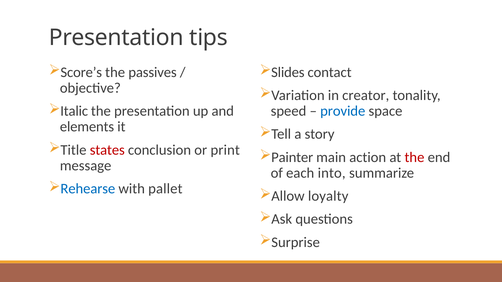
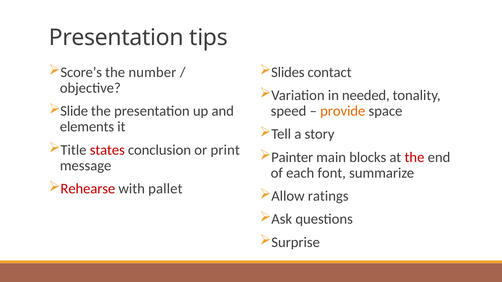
passives: passives -> number
creator: creator -> needed
Italic: Italic -> Slide
provide colour: blue -> orange
action: action -> blocks
into: into -> font
Rehearse colour: blue -> red
loyalty: loyalty -> ratings
